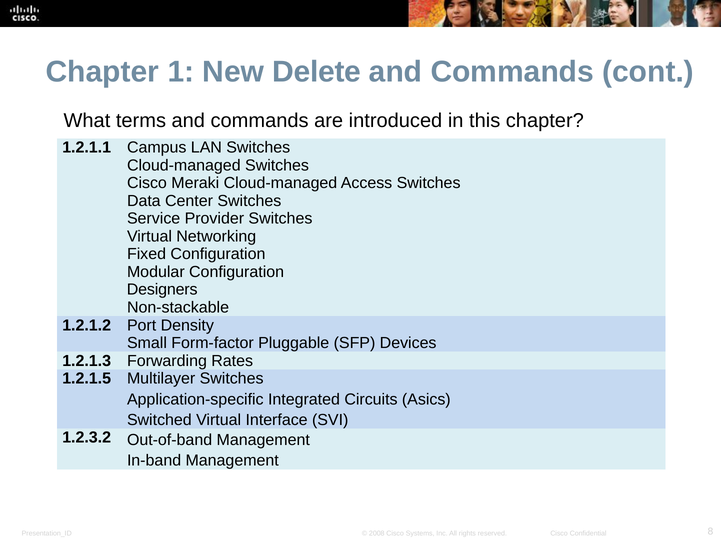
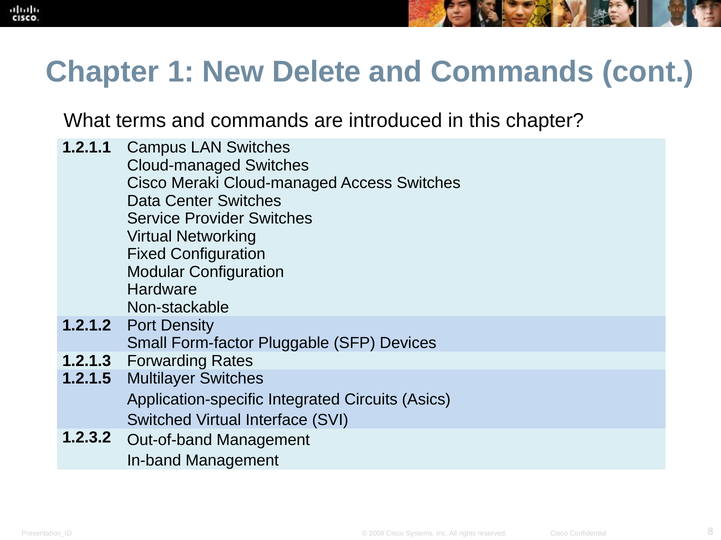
Designers: Designers -> Hardware
